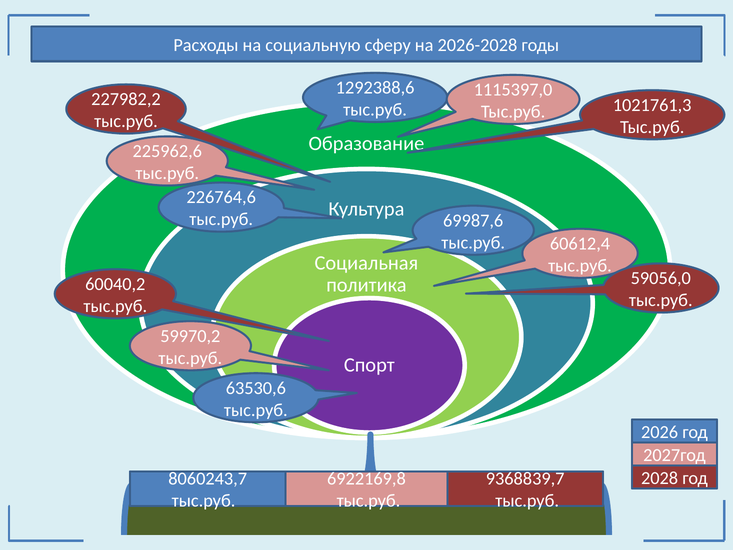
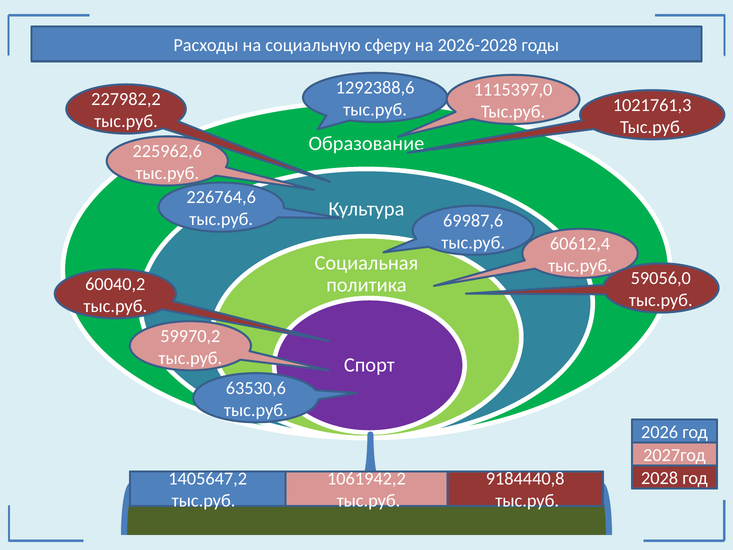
8060243,7: 8060243,7 -> 1405647,2
6922169,8: 6922169,8 -> 1061942,2
9368839,7: 9368839,7 -> 9184440,8
